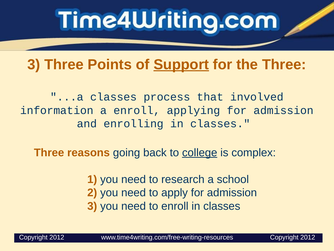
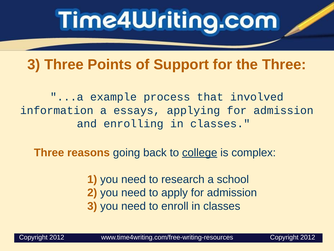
Support underline: present -> none
...a classes: classes -> example
a enroll: enroll -> essays
